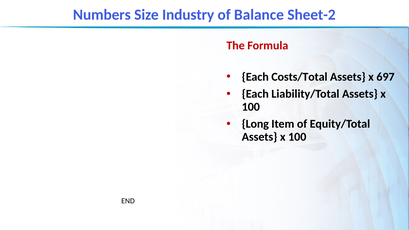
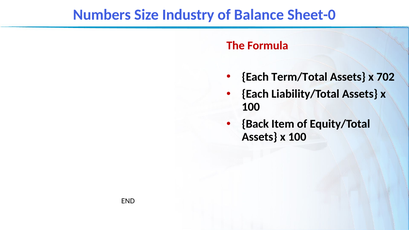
Sheet-2: Sheet-2 -> Sheet-0
Costs/Total: Costs/Total -> Term/Total
697: 697 -> 702
Long: Long -> Back
